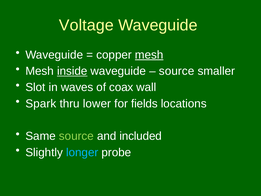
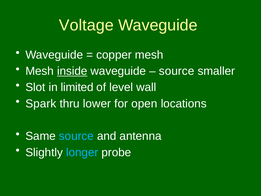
mesh at (149, 55) underline: present -> none
waves: waves -> limited
coax: coax -> level
fields: fields -> open
source at (76, 136) colour: light green -> light blue
included: included -> antenna
